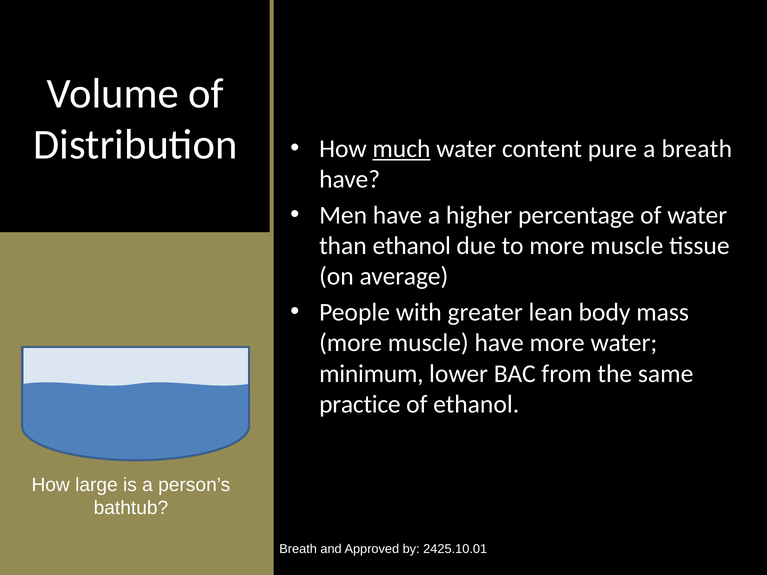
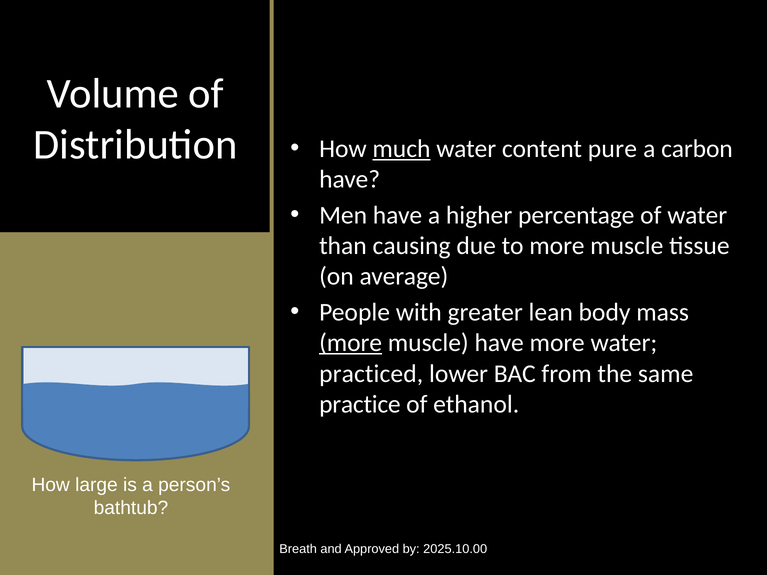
a breath: breath -> carbon
than ethanol: ethanol -> causing
more at (351, 343) underline: none -> present
minimum: minimum -> practiced
2425.10.01: 2425.10.01 -> 2025.10.00
